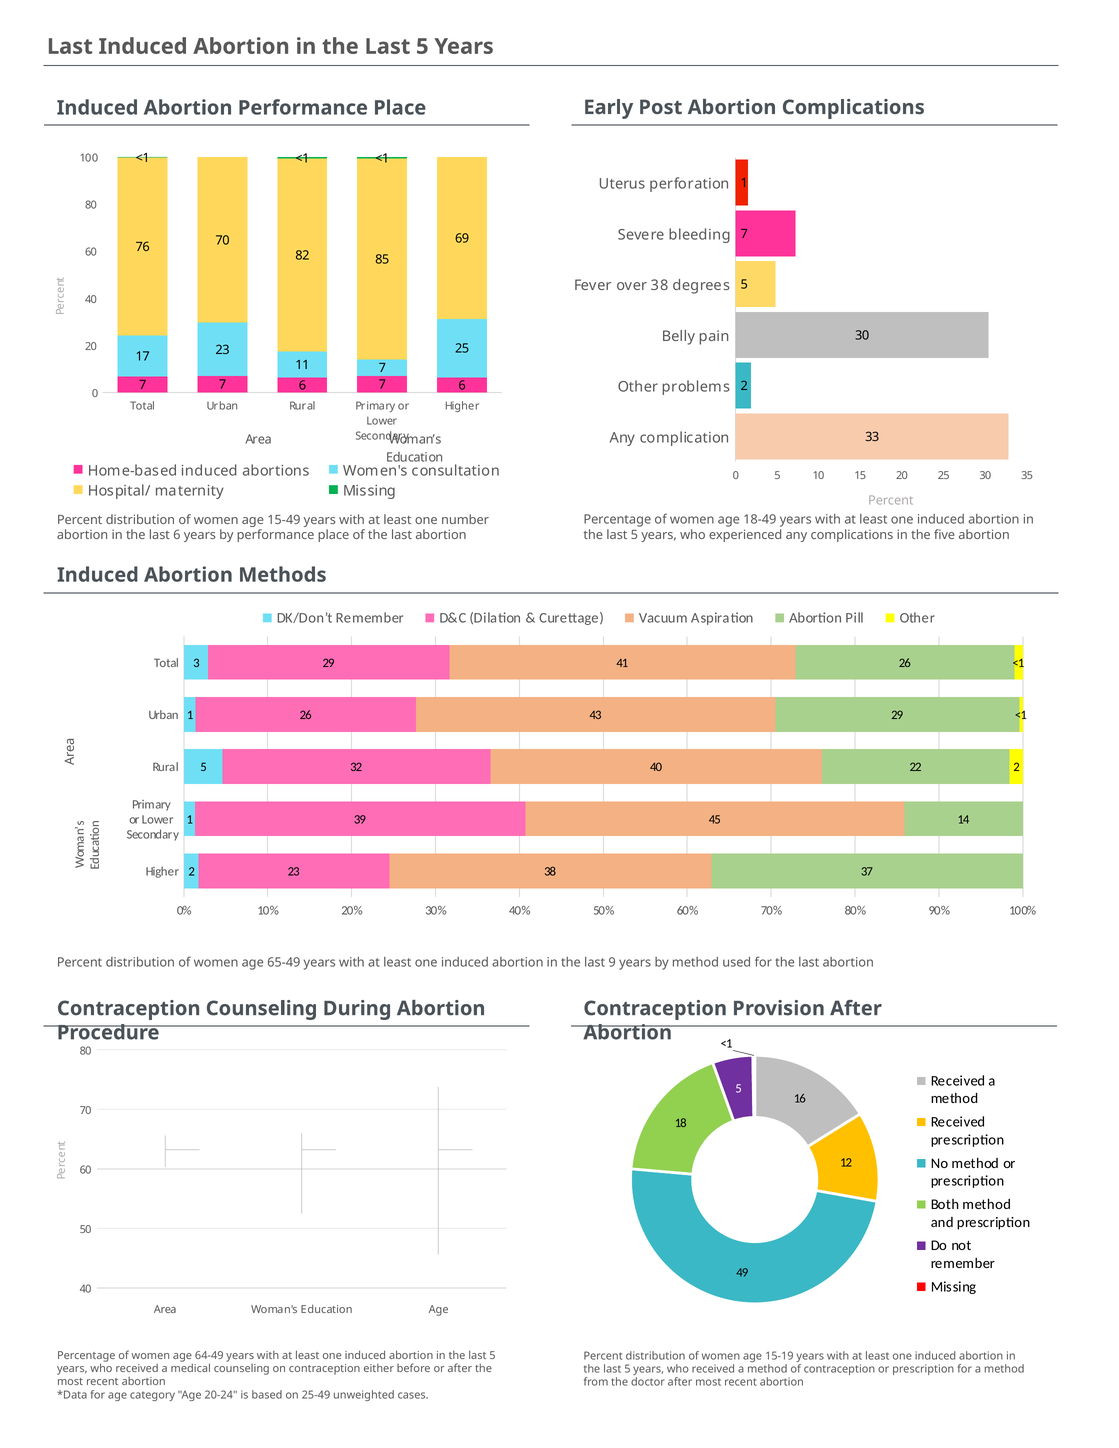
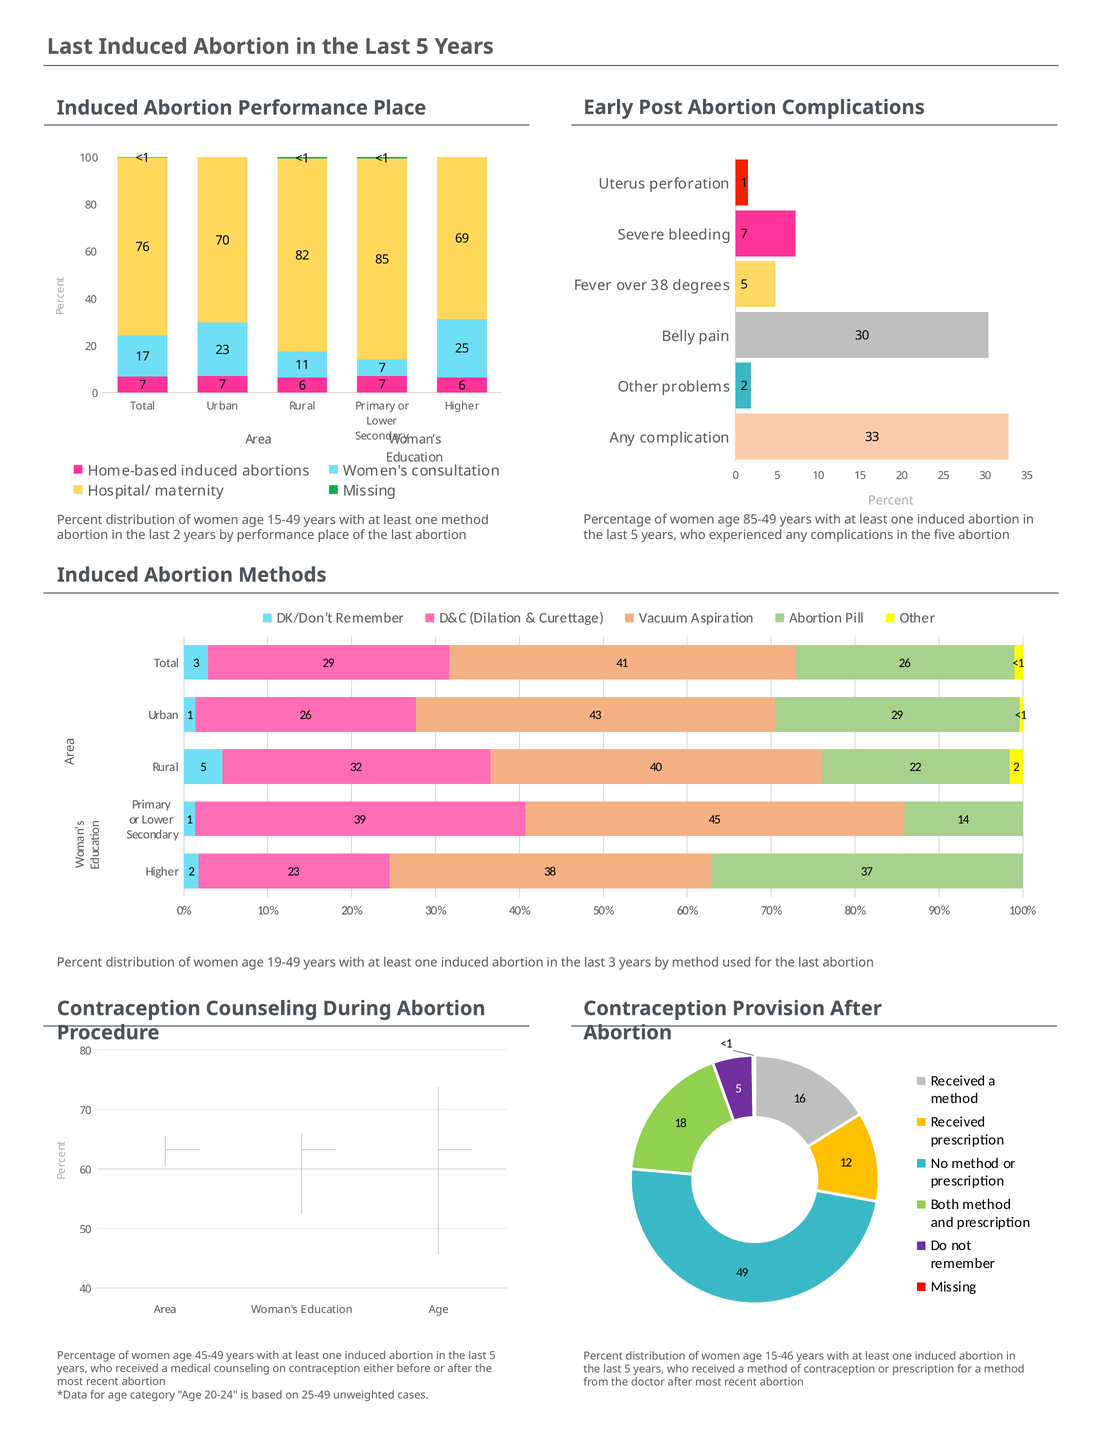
18-49: 18-49 -> 85-49
one number: number -> method
last 6: 6 -> 2
65-49: 65-49 -> 19-49
last 9: 9 -> 3
64-49: 64-49 -> 45-49
15-19: 15-19 -> 15-46
